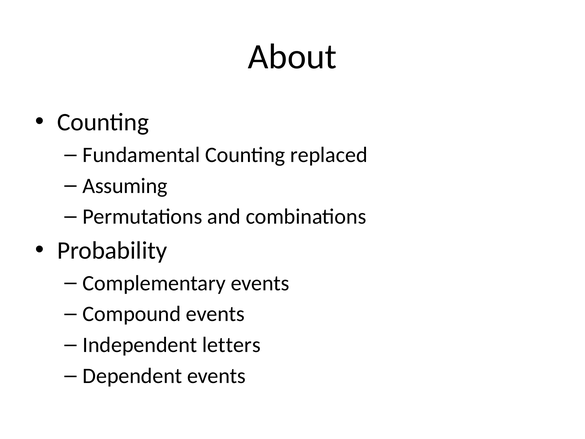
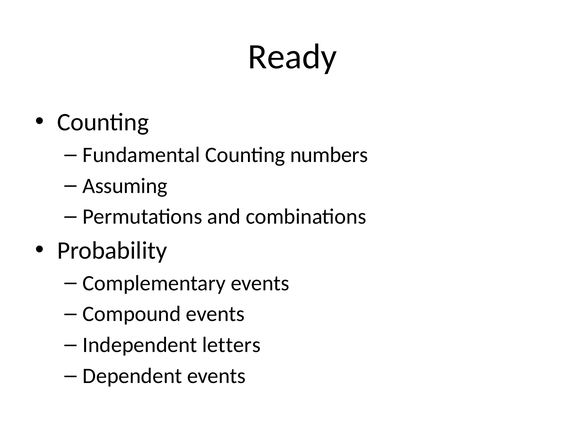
About: About -> Ready
replaced: replaced -> numbers
